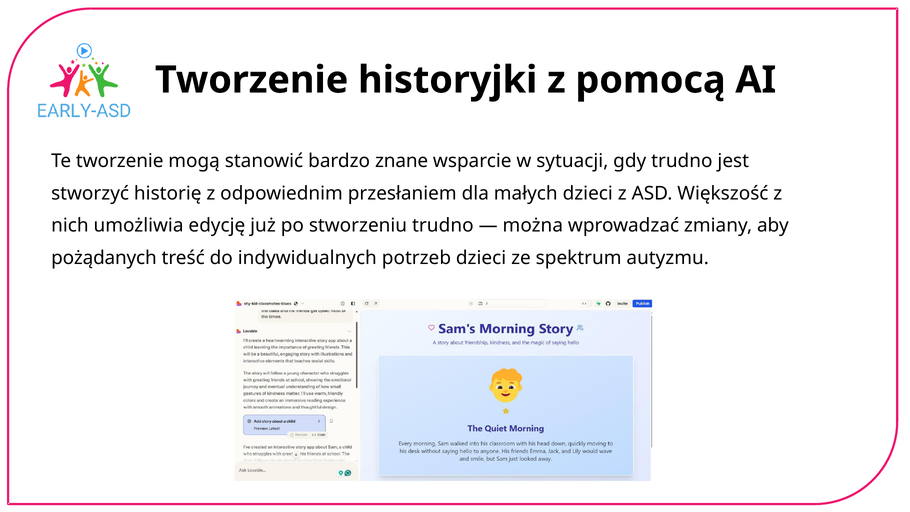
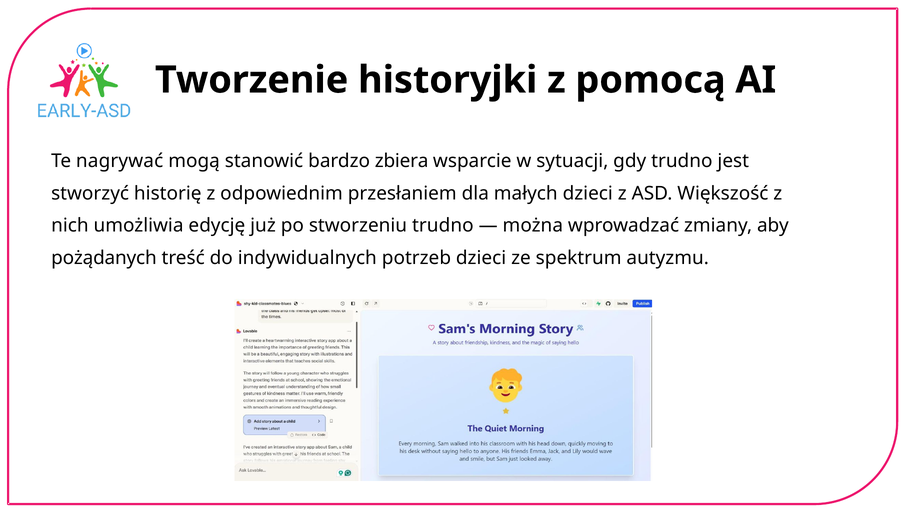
Te tworzenie: tworzenie -> nagrywać
znane: znane -> zbiera
